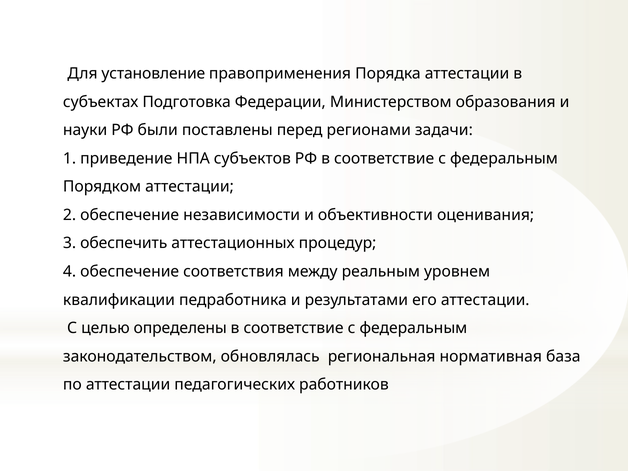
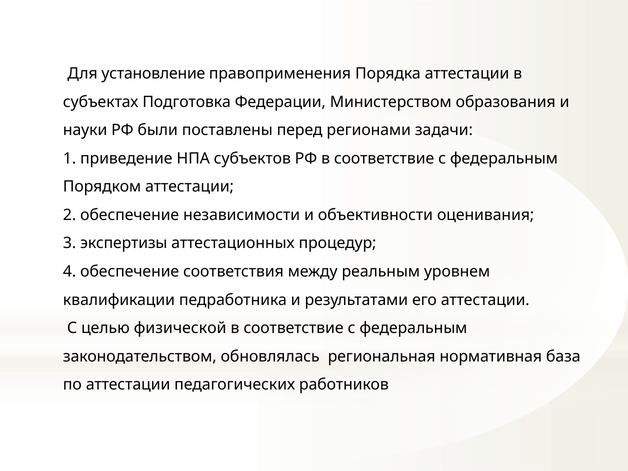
обеспечить: обеспечить -> экспертизы
определены: определены -> физической
